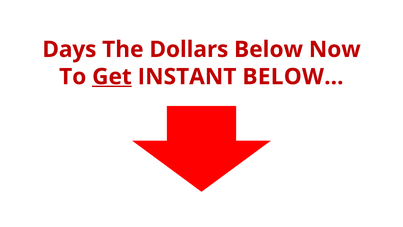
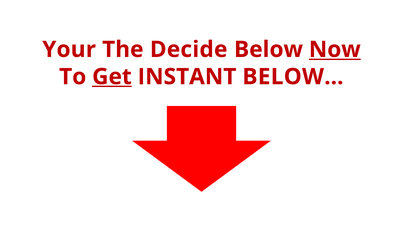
Days: Days -> Your
Dollars: Dollars -> Decide
Now underline: none -> present
